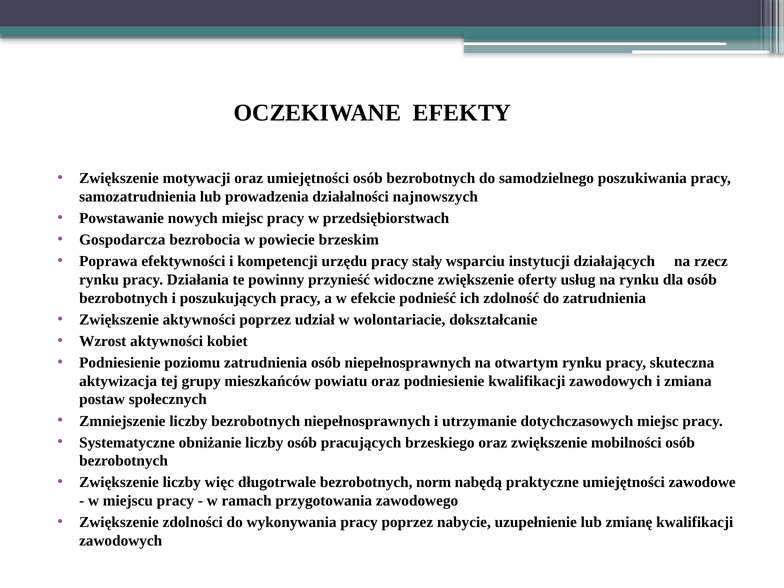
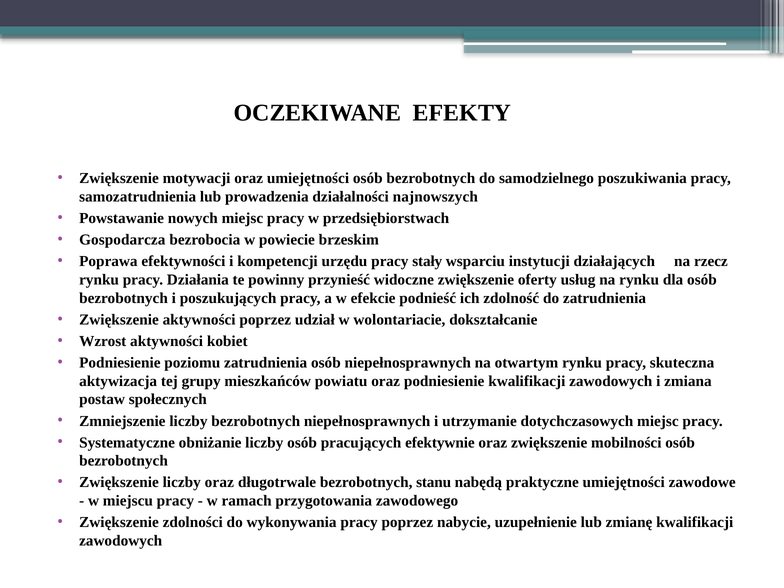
brzeskiego: brzeskiego -> efektywnie
liczby więc: więc -> oraz
norm: norm -> stanu
